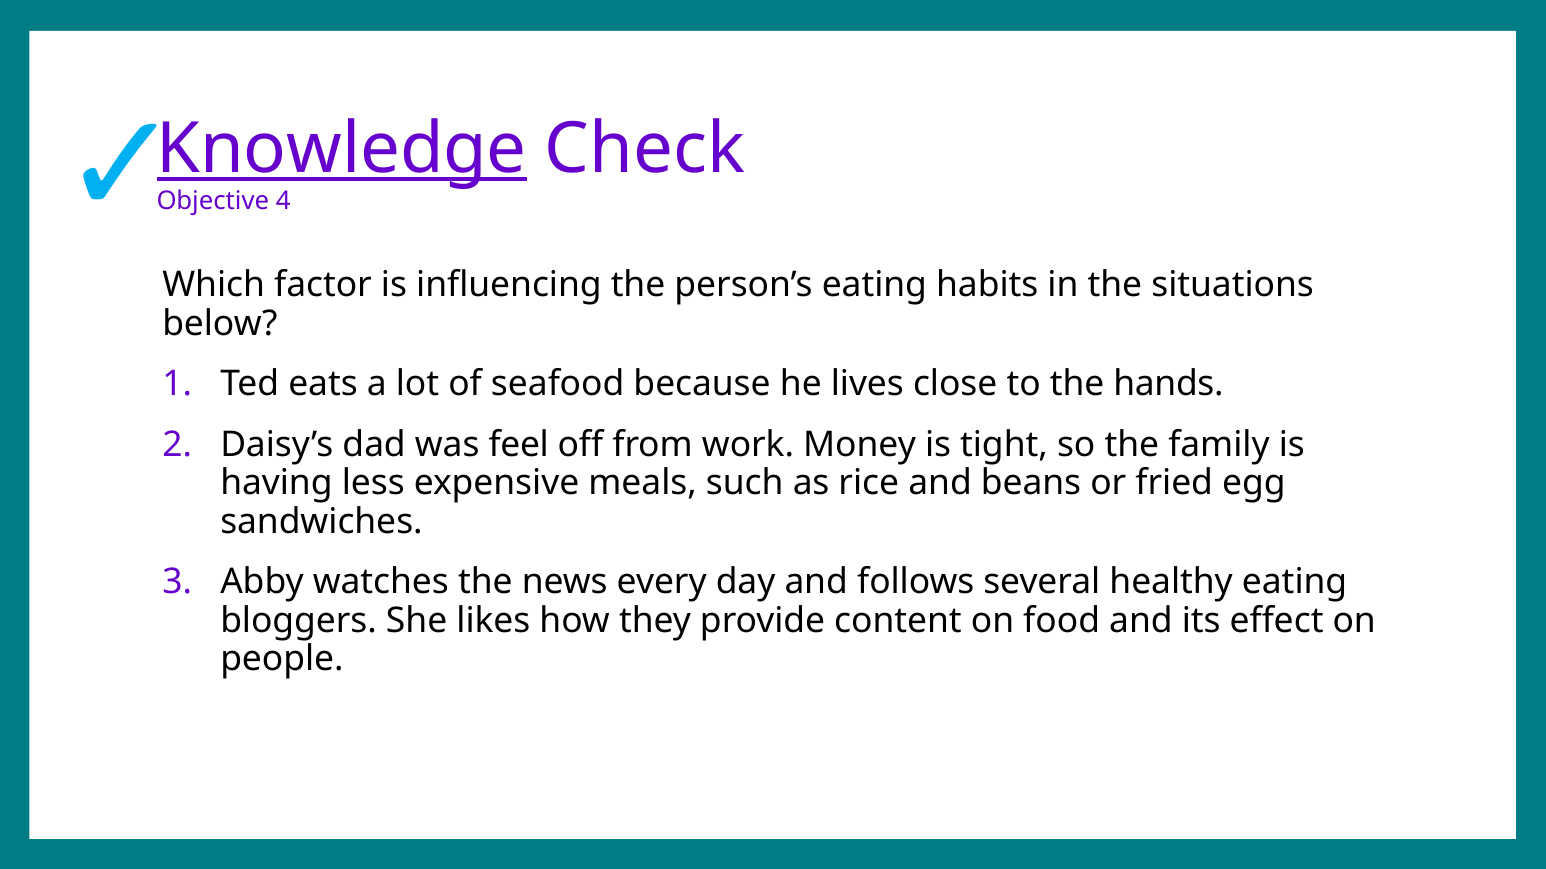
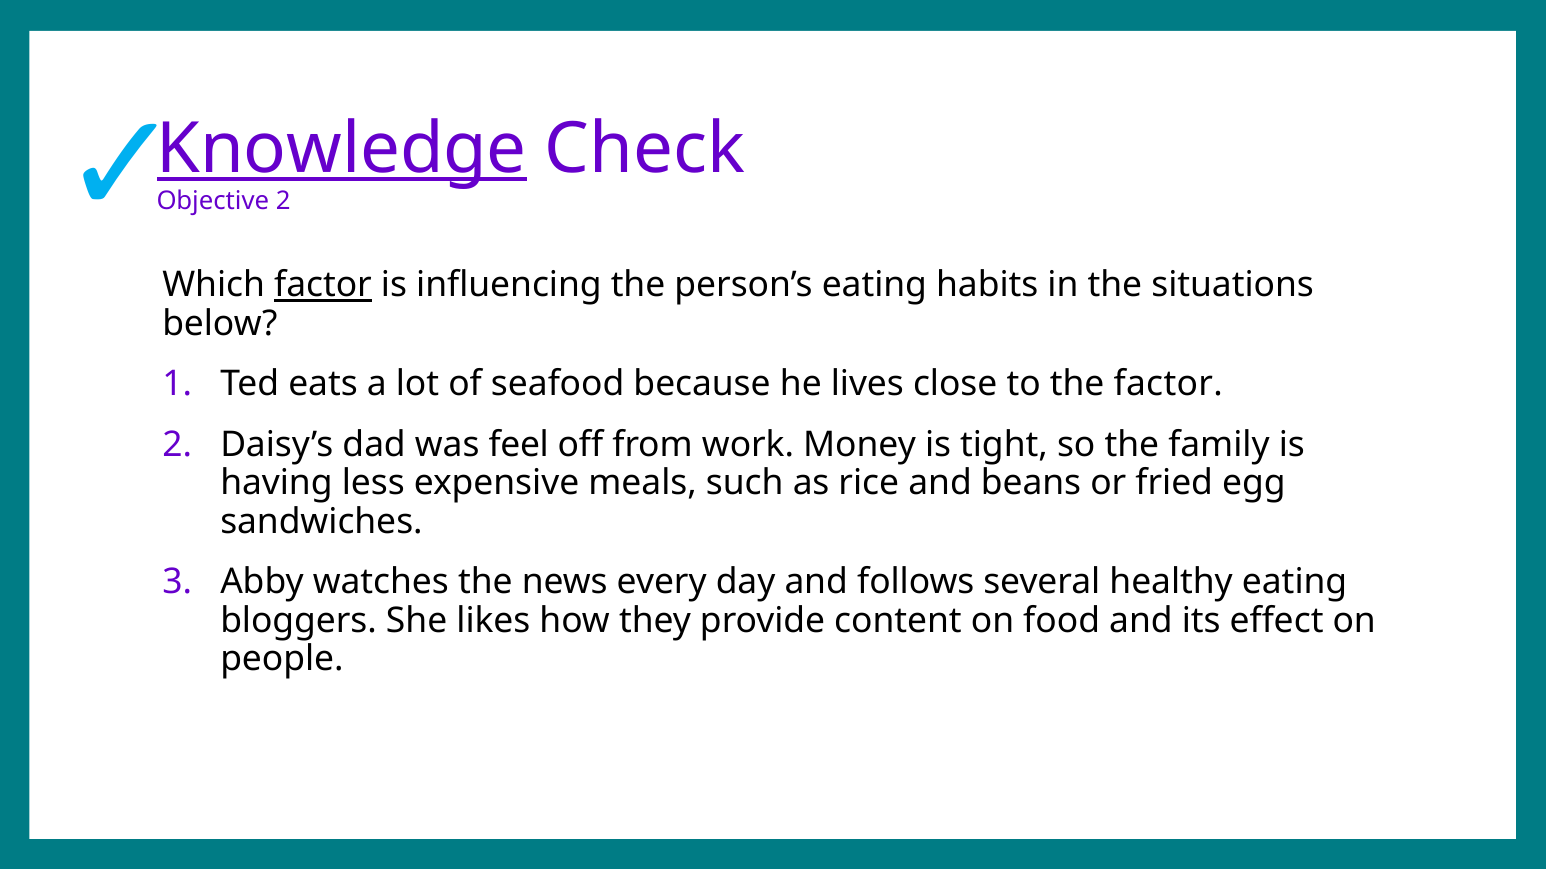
Objective 4: 4 -> 2
factor at (323, 285) underline: none -> present
the hands: hands -> factor
